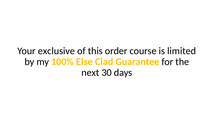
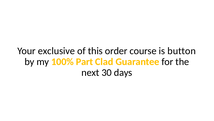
limited: limited -> button
Else: Else -> Part
